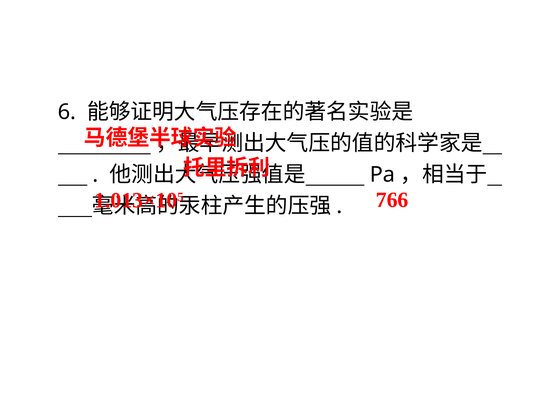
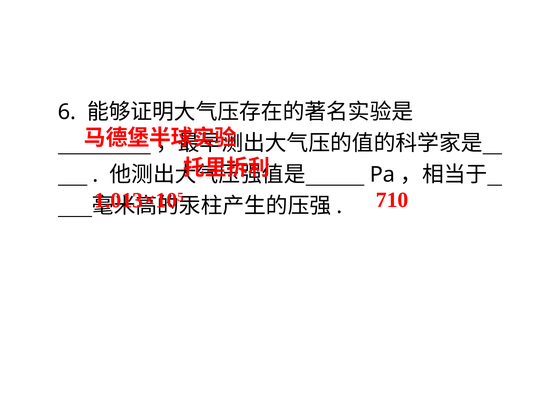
766: 766 -> 710
